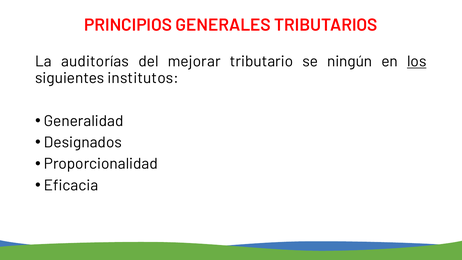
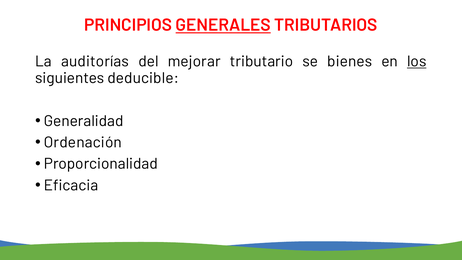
GENERALES underline: none -> present
ningún: ningún -> bienes
institutos: institutos -> deducible
Designados: Designados -> Ordenación
